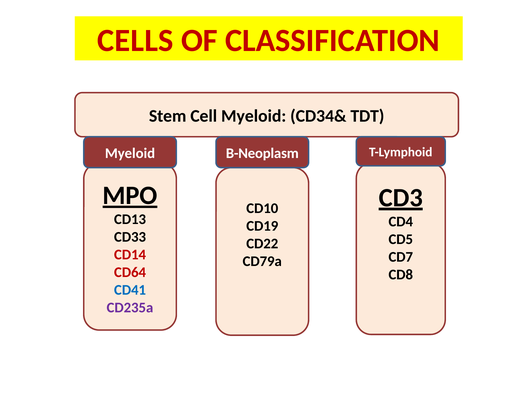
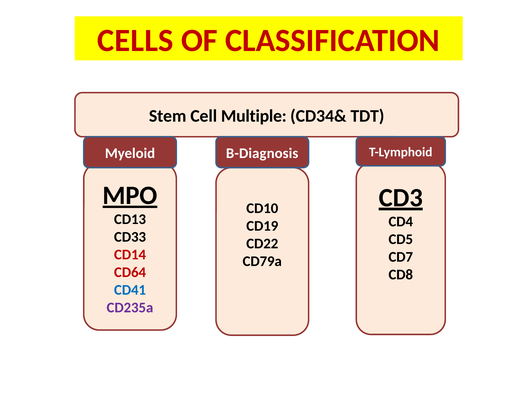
Cell Myeloid: Myeloid -> Multiple
B-Neoplasm: B-Neoplasm -> B-Diagnosis
